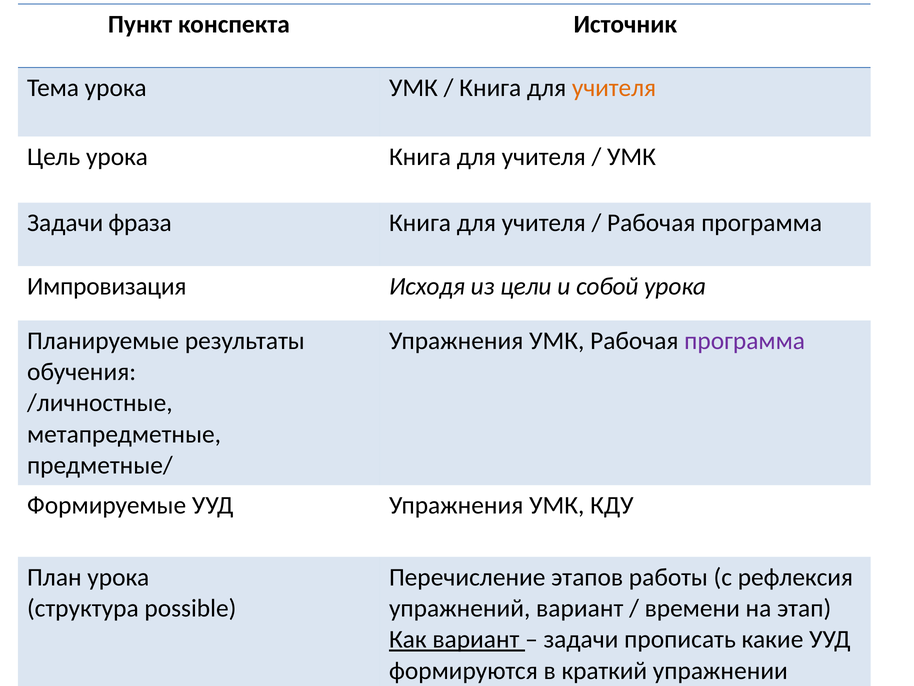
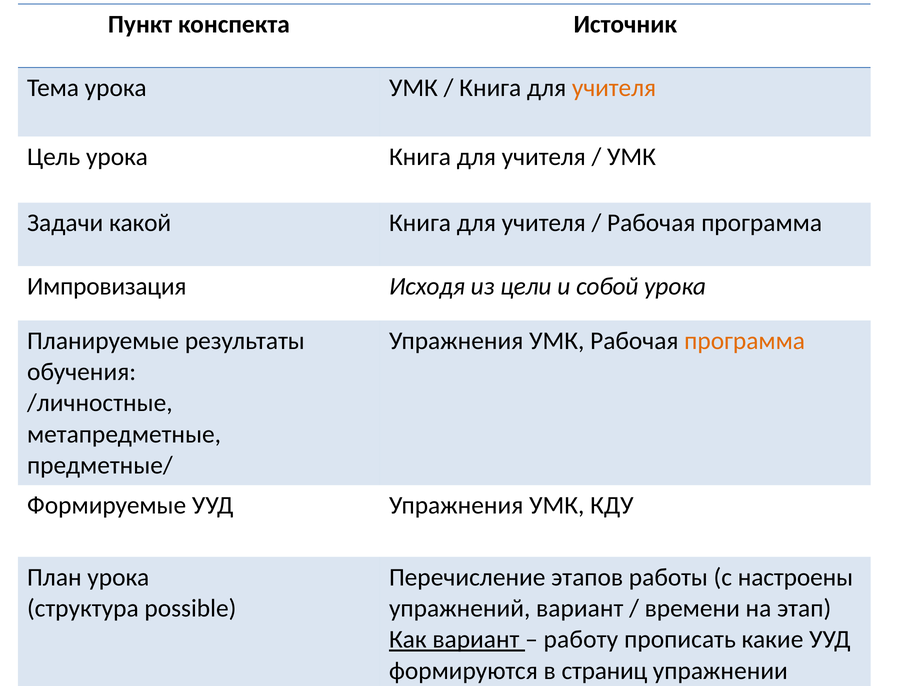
фраза: фраза -> какой
программа at (745, 341) colour: purple -> orange
рефлексия: рефлексия -> настроены
задачи at (581, 639): задачи -> работу
краткий: краткий -> страниц
